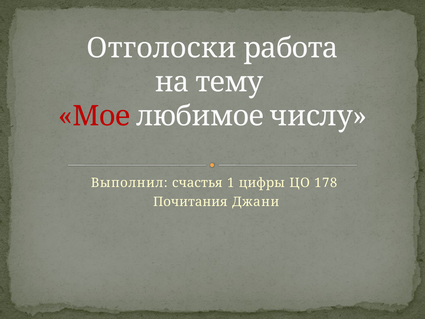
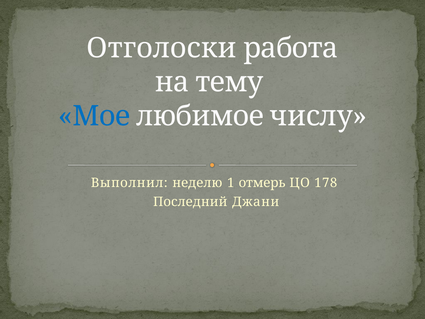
Мое colour: red -> blue
счастья: счастья -> неделю
цифры: цифры -> отмерь
Почитания: Почитания -> Последний
